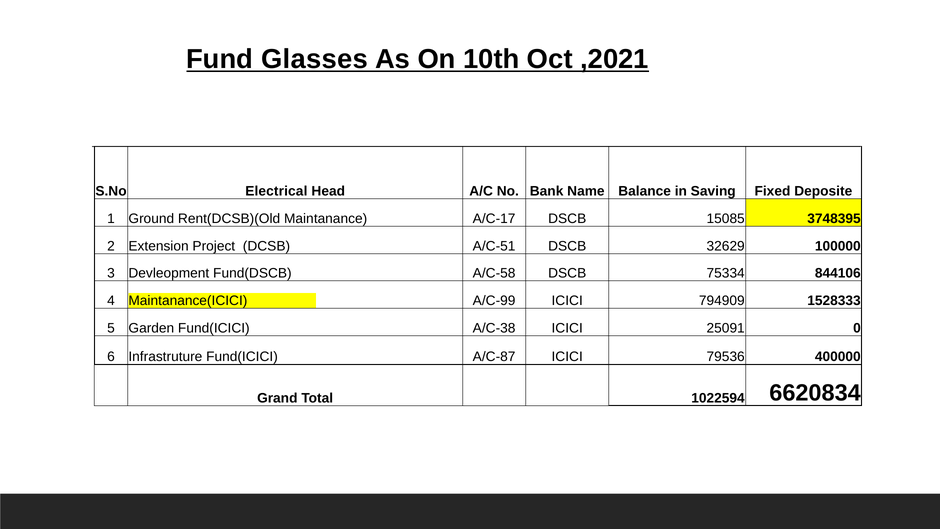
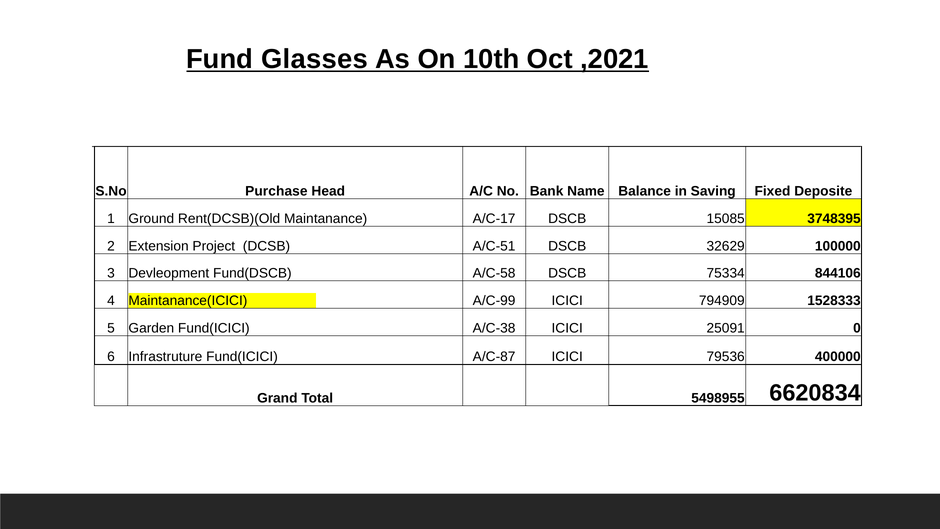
Electrical: Electrical -> Purchase
1022594: 1022594 -> 5498955
